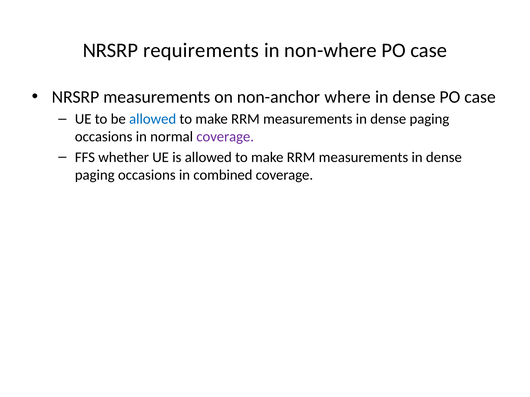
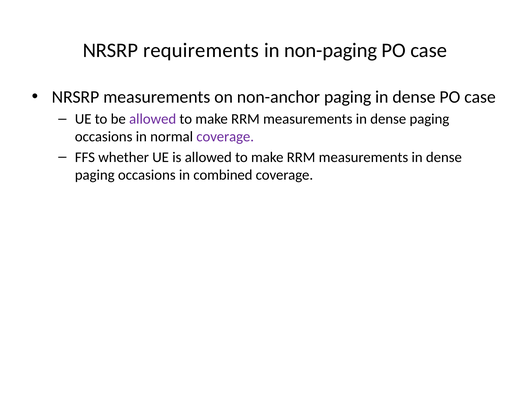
non-where: non-where -> non-paging
non-anchor where: where -> paging
allowed at (153, 119) colour: blue -> purple
